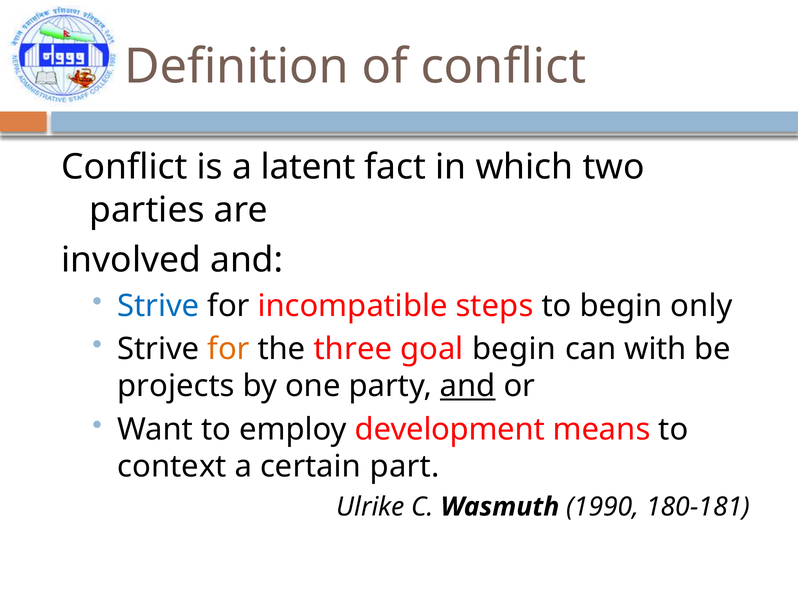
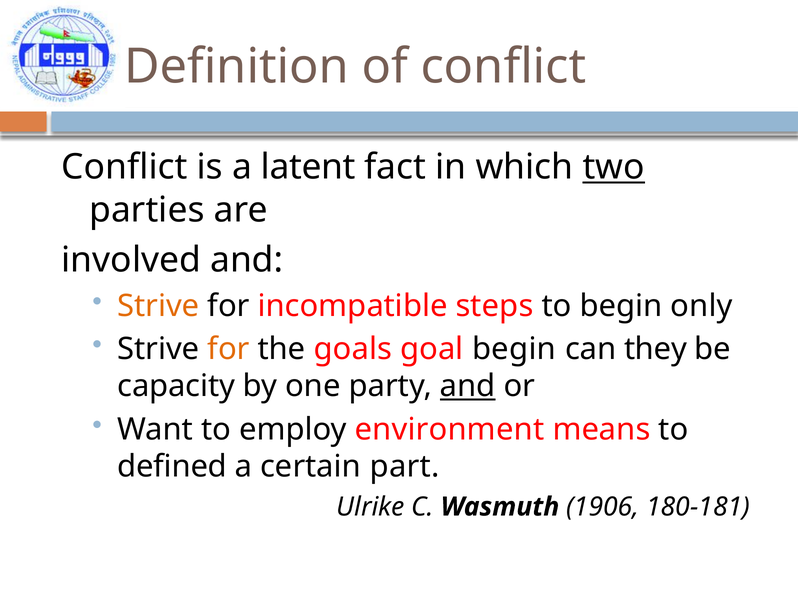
two underline: none -> present
Strive at (158, 306) colour: blue -> orange
three: three -> goals
with: with -> they
projects: projects -> capacity
development: development -> environment
context: context -> defined
1990: 1990 -> 1906
